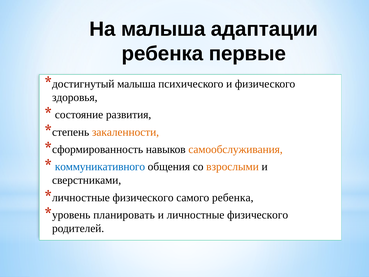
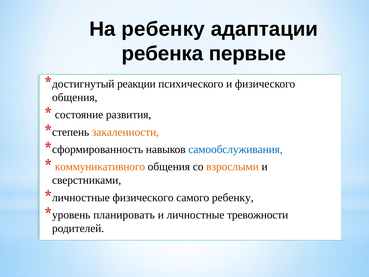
На малыша: малыша -> ребенку
малыша at (136, 84): малыша -> реакции
здоровья at (75, 97): здоровья -> общения
самообслуживания colour: orange -> blue
коммуникативного colour: blue -> orange
самого ребенка: ребенка -> ребенку
личностные физического: физического -> тревожности
